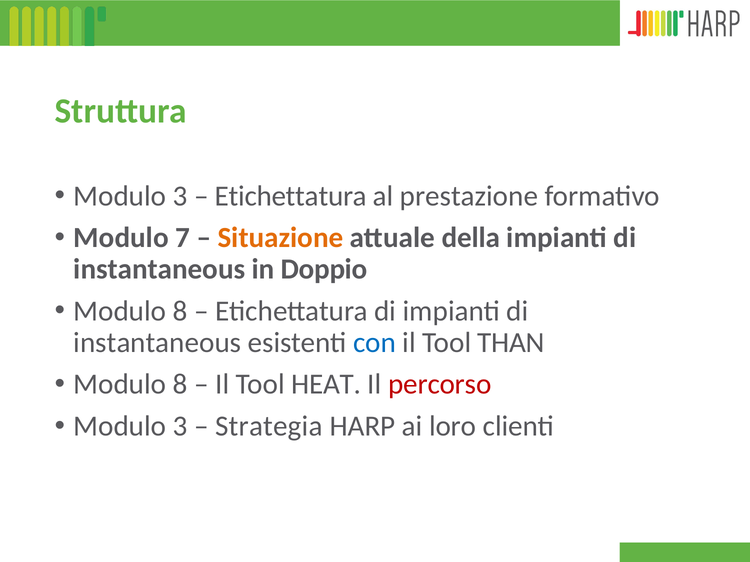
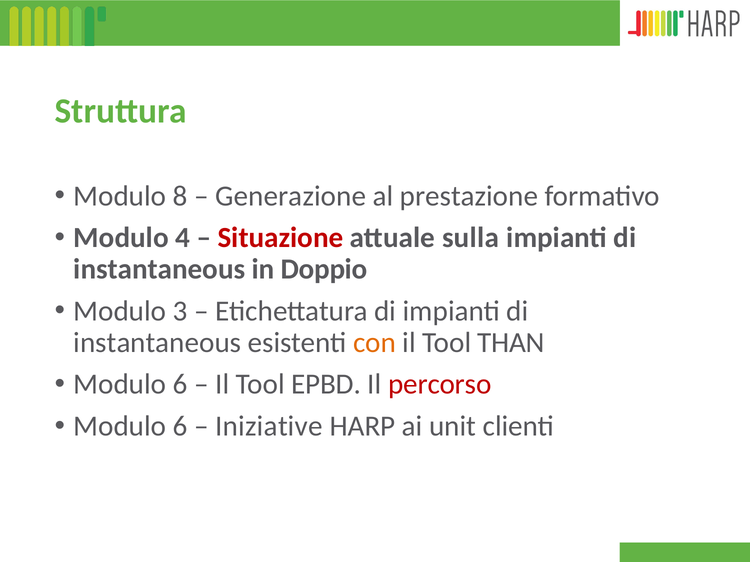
3 at (180, 196): 3 -> 8
Etichettatura at (291, 196): Etichettatura -> Generazione
7: 7 -> 4
Situazione colour: orange -> red
della: della -> sulla
8 at (180, 311): 8 -> 3
con colour: blue -> orange
8 at (180, 385): 8 -> 6
HEAT: HEAT -> EPBD
3 at (180, 426): 3 -> 6
Strategia: Strategia -> Iniziative
loro: loro -> unit
